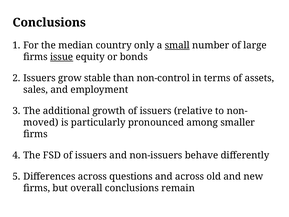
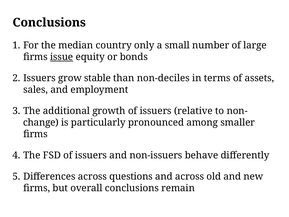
small underline: present -> none
non-control: non-control -> non-deciles
moved: moved -> change
